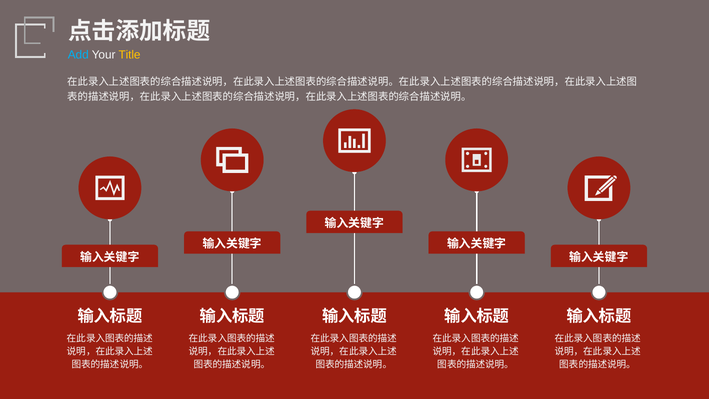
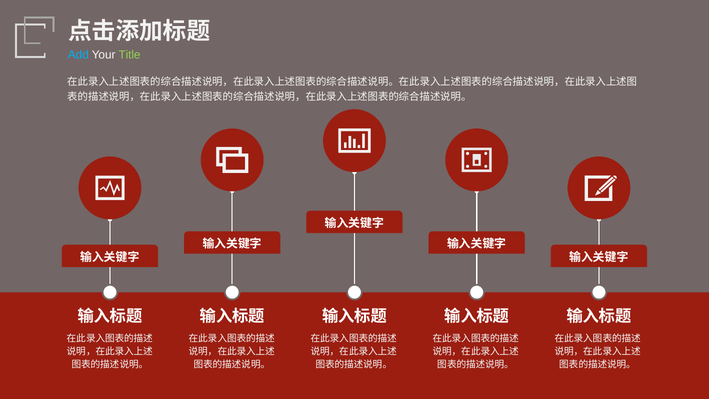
Title colour: yellow -> light green
